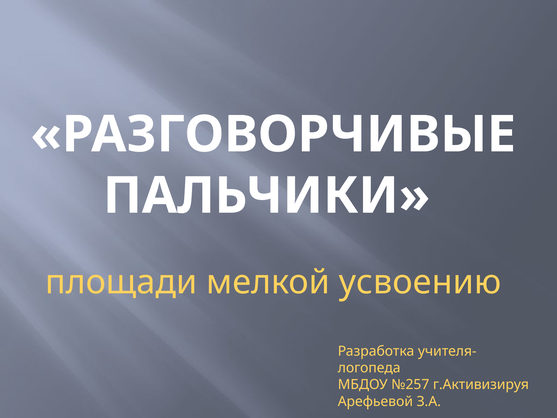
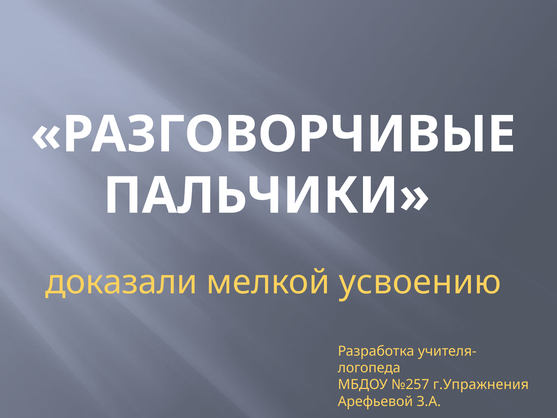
площади: площади -> доказали
г.Активизируя: г.Активизируя -> г.Упражнения
